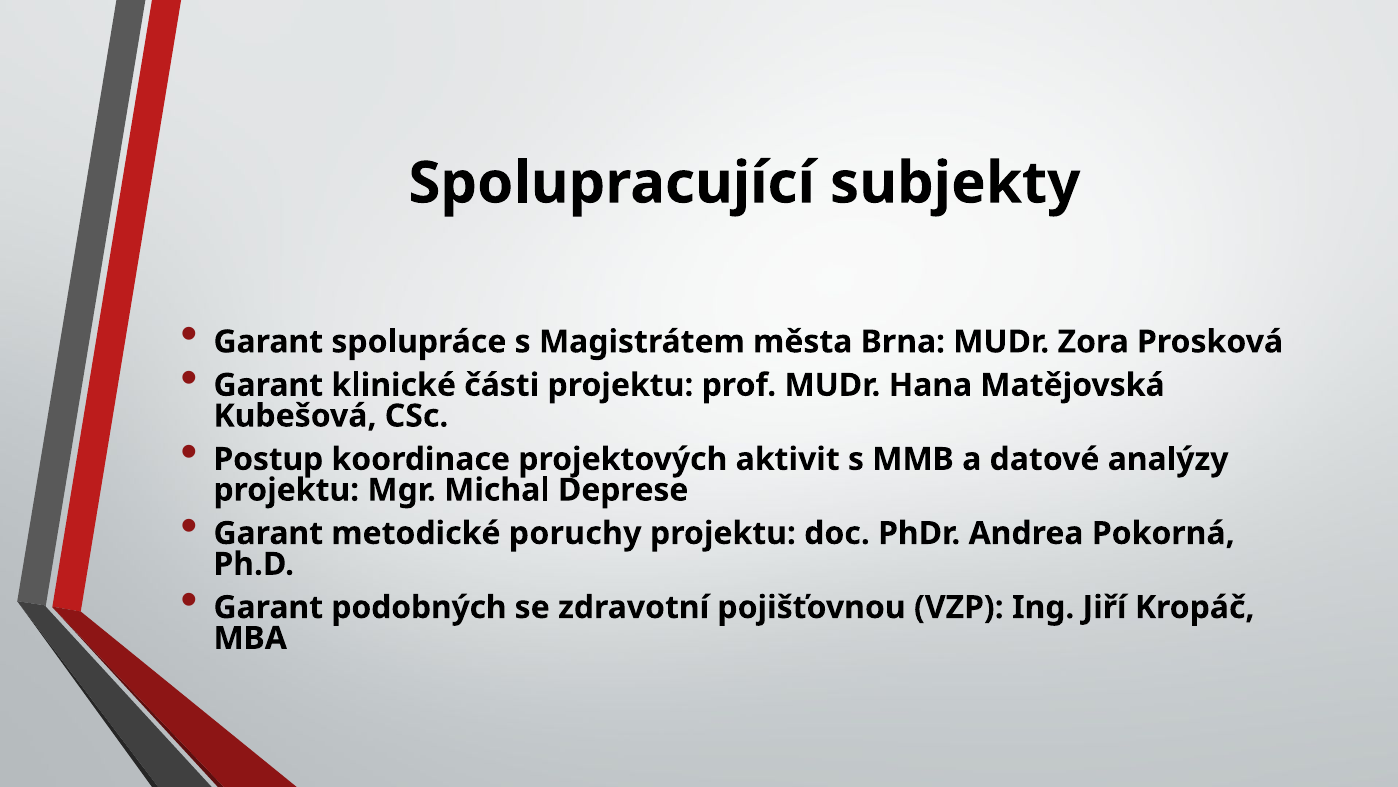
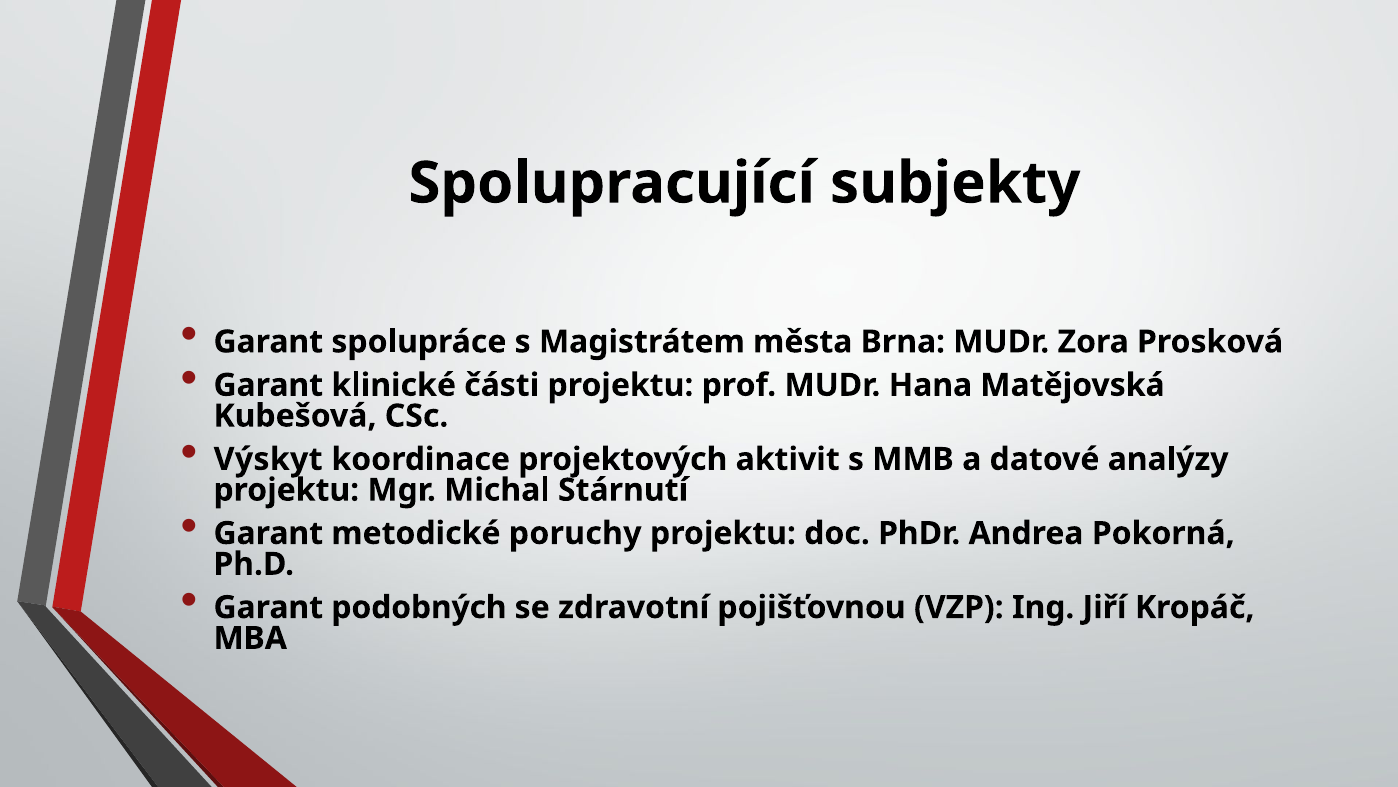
Postup: Postup -> Výskyt
Deprese: Deprese -> Stárnutí
